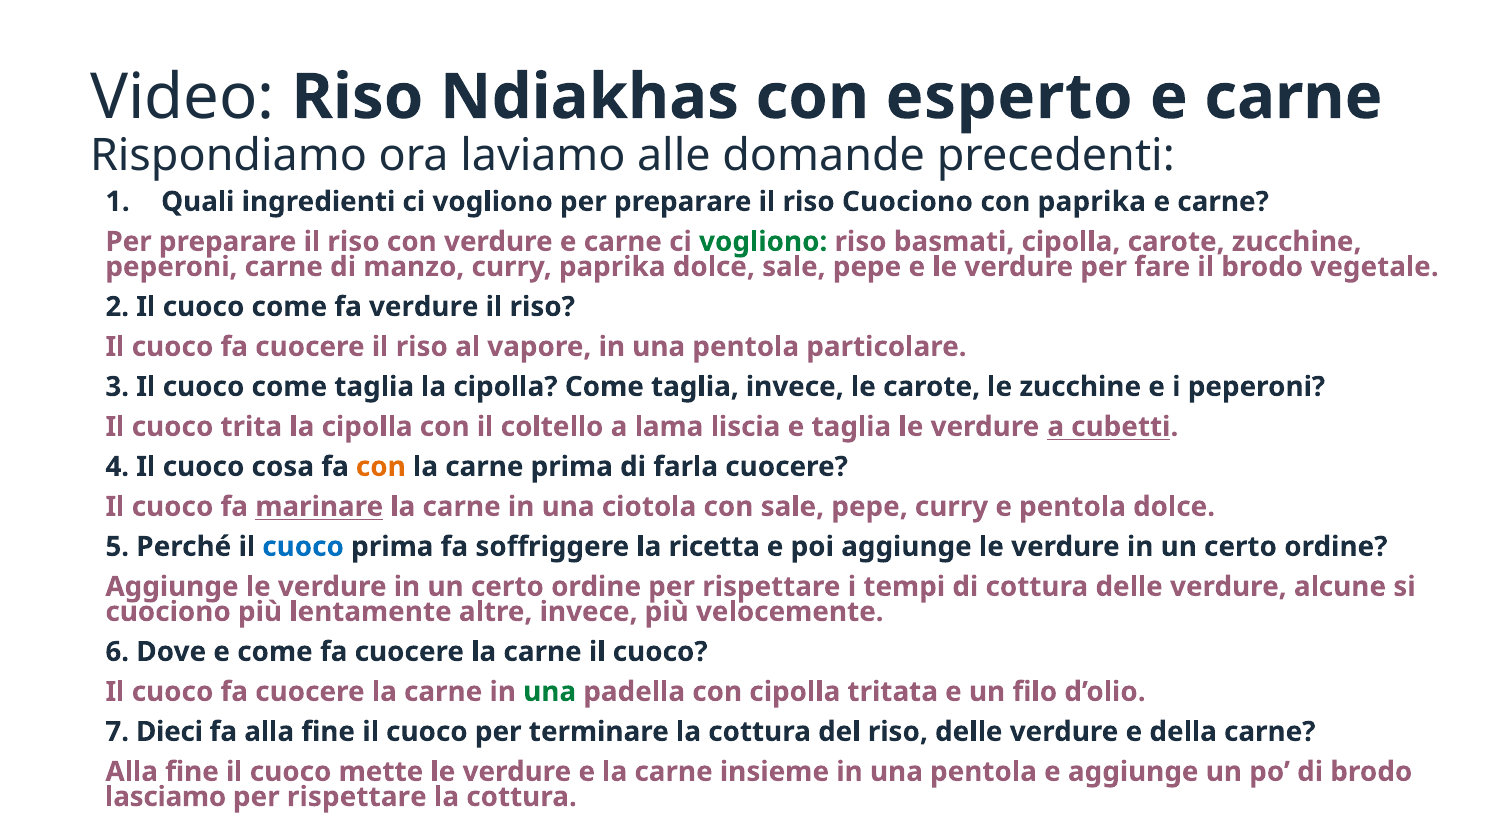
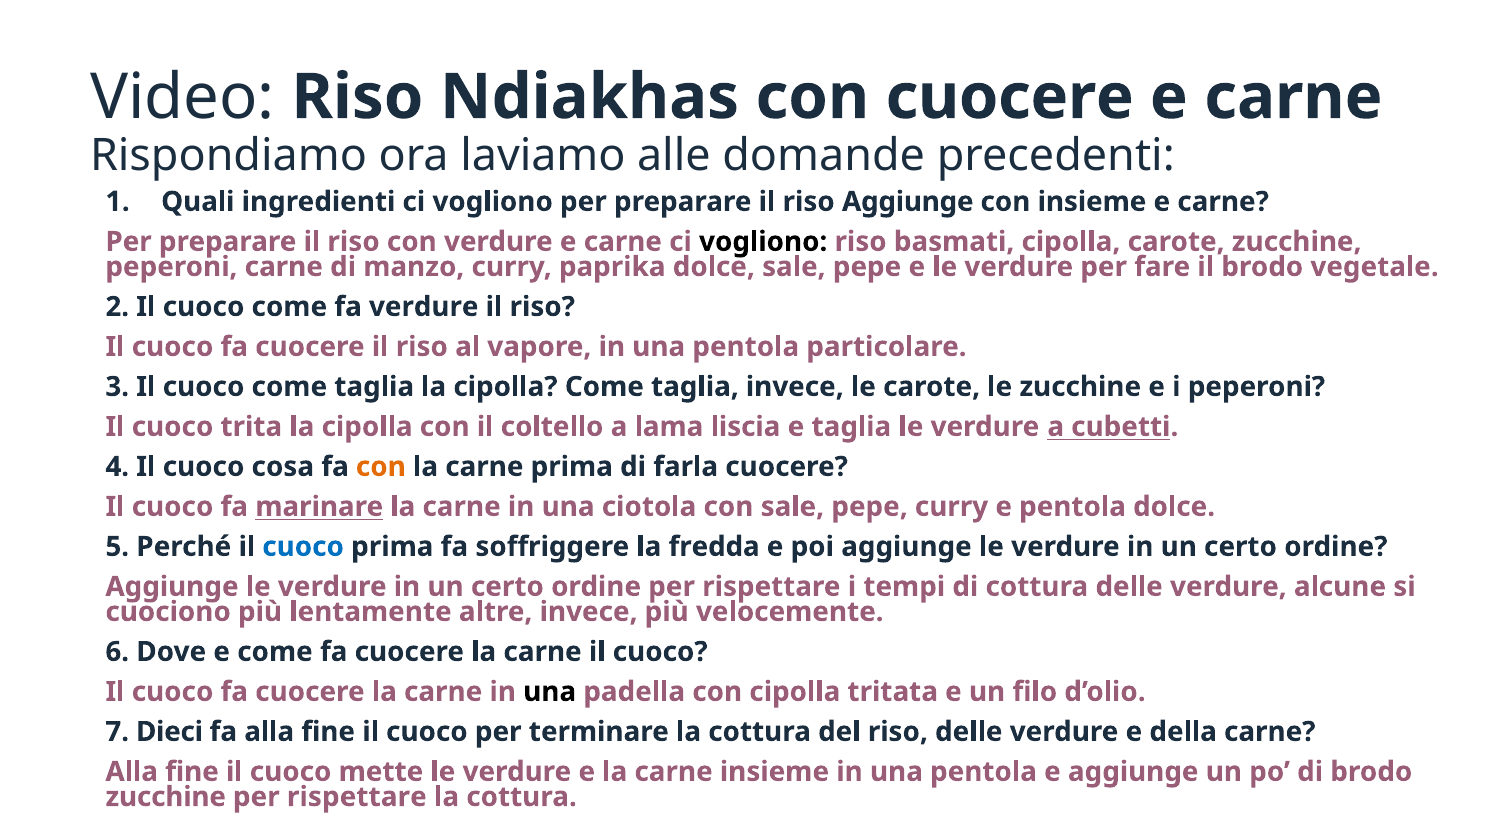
con esperto: esperto -> cuocere
riso Cuociono: Cuociono -> Aggiunge
con paprika: paprika -> insieme
vogliono at (763, 242) colour: green -> black
ricetta: ricetta -> fredda
una at (550, 692) colour: green -> black
lasciamo at (166, 797): lasciamo -> zucchine
